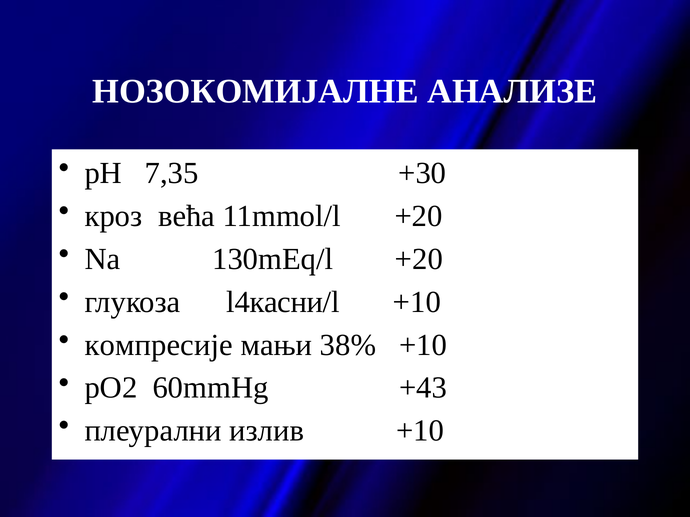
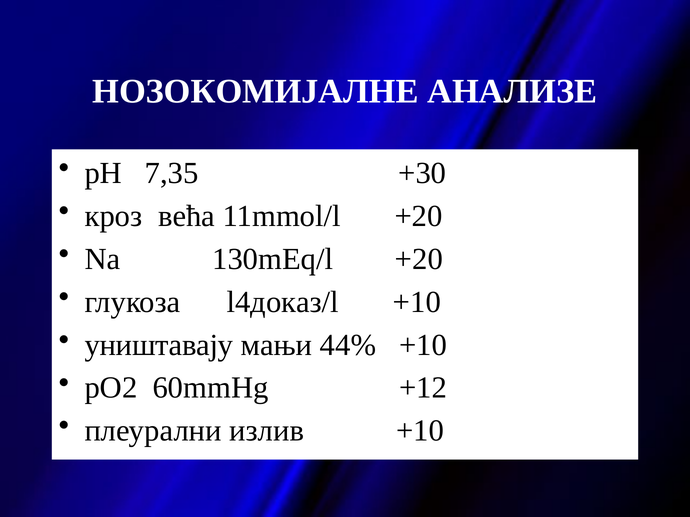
l4касни/l: l4касни/l -> l4доказ/l
компресије: компресије -> уништавају
38%: 38% -> 44%
+43: +43 -> +12
